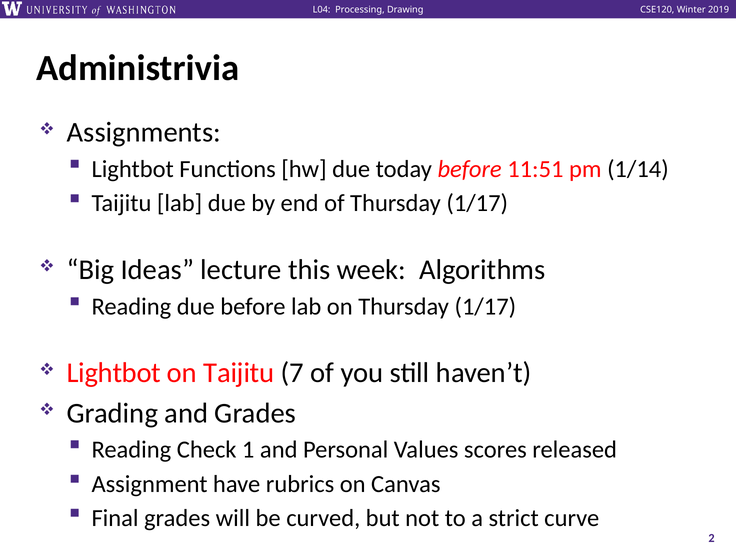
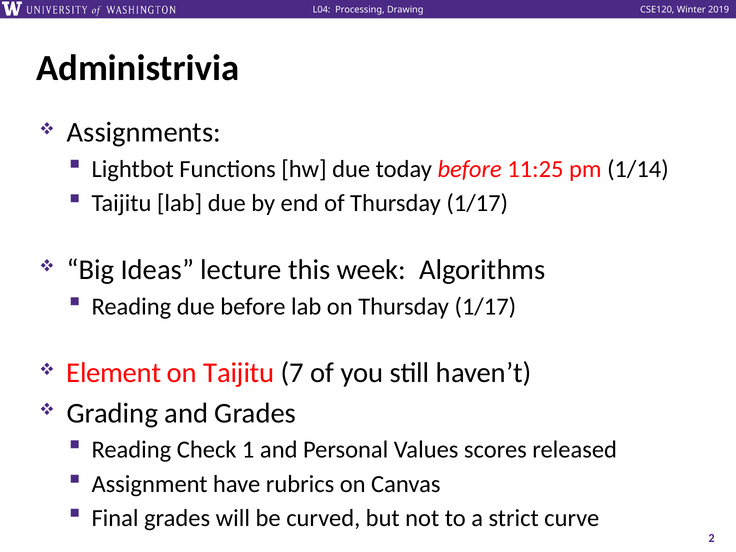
11:51: 11:51 -> 11:25
Lightbot at (114, 373): Lightbot -> Element
